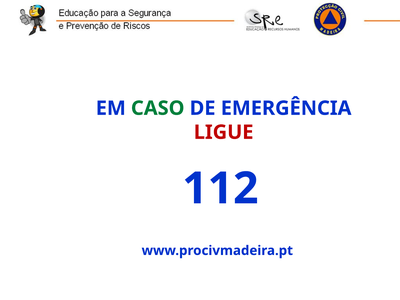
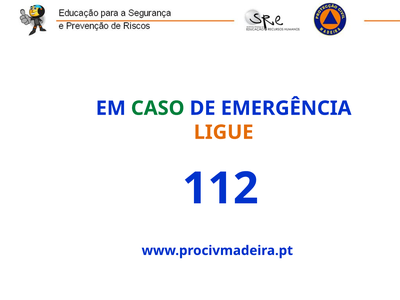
LIGUE colour: red -> orange
